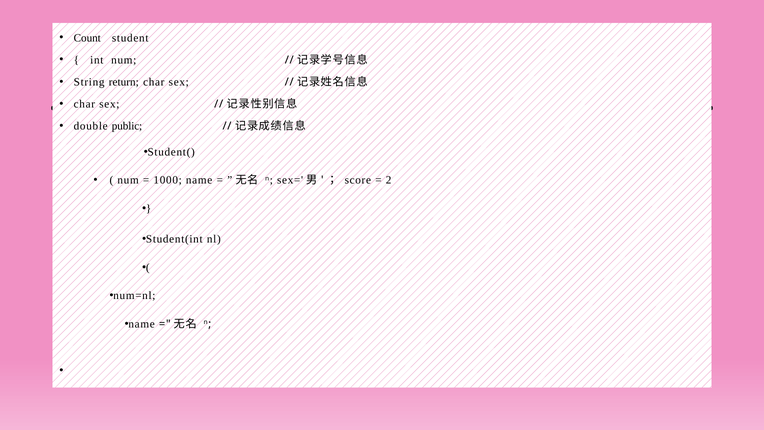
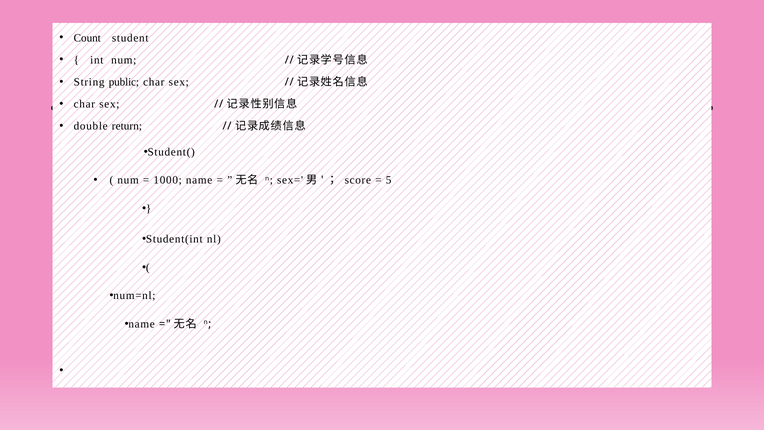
return: return -> public
public: public -> return
2: 2 -> 5
